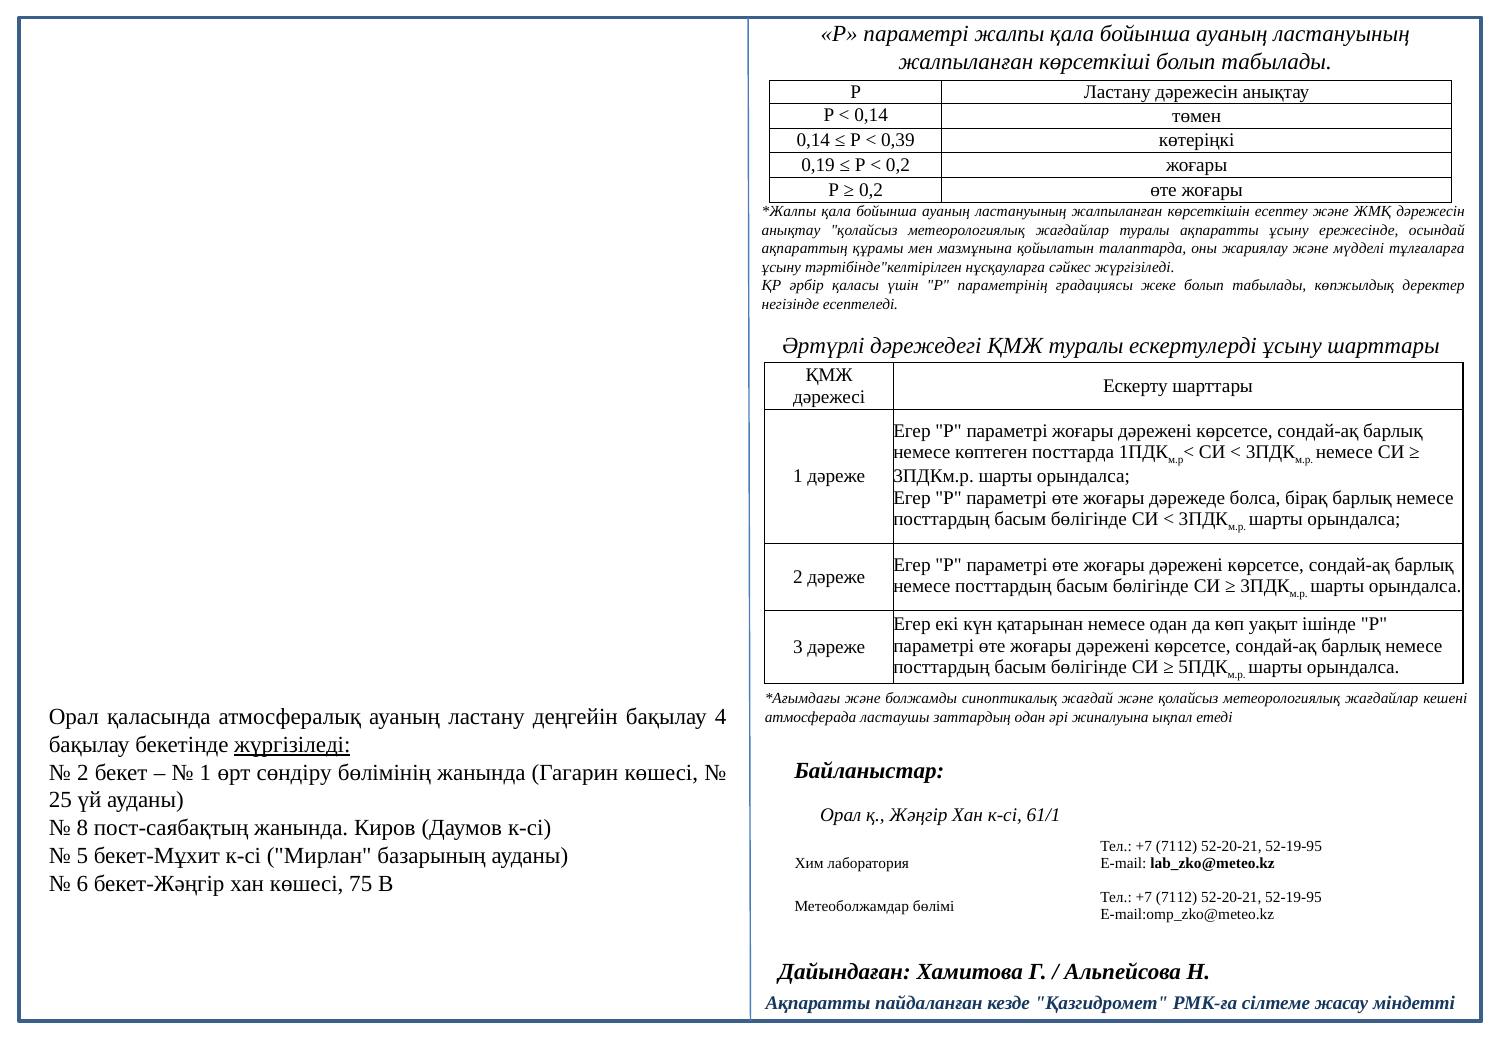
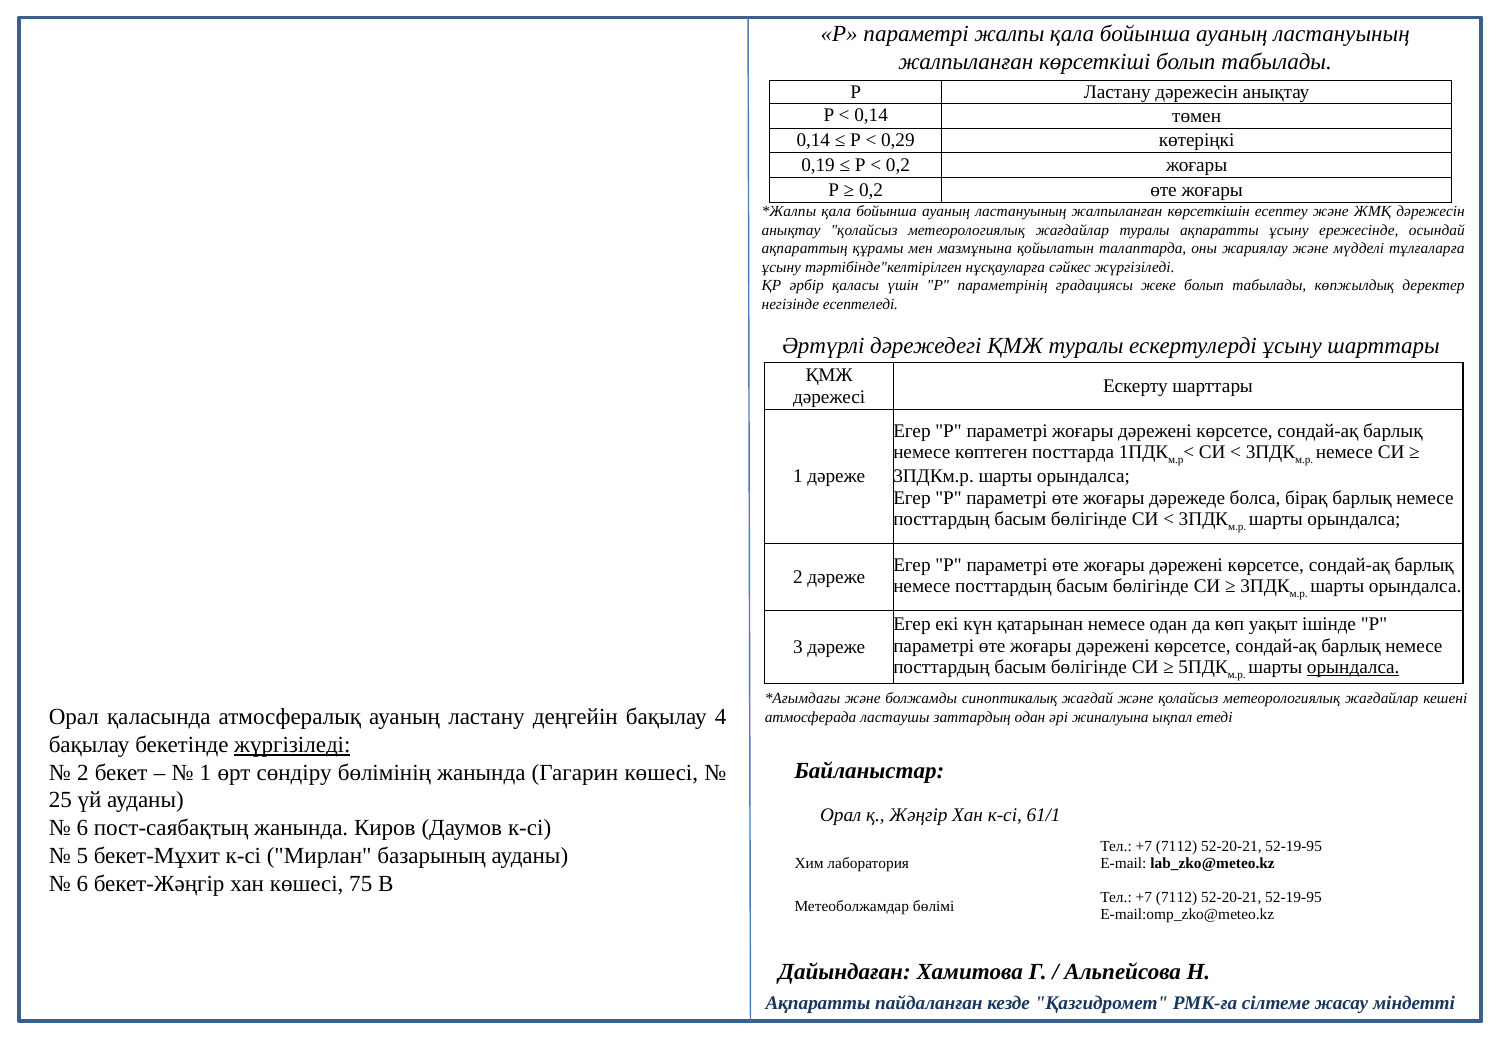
0,39: 0,39 -> 0,29
орындалса at (1353, 667) underline: none -> present
8 at (82, 828): 8 -> 6
